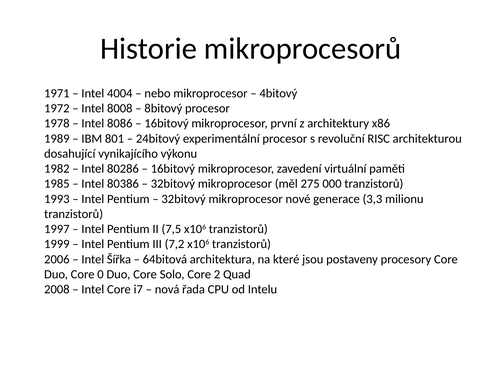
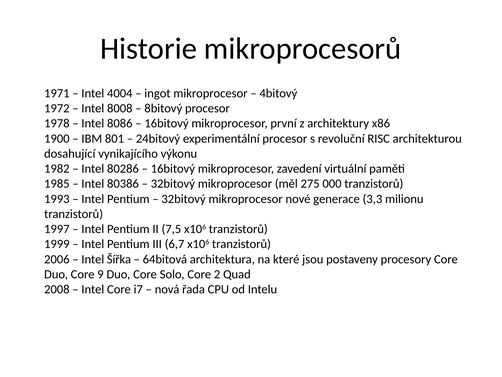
nebo: nebo -> ingot
1989: 1989 -> 1900
7,2: 7,2 -> 6,7
0: 0 -> 9
